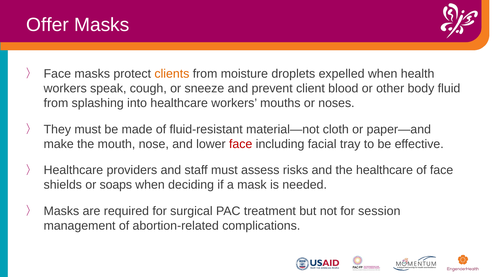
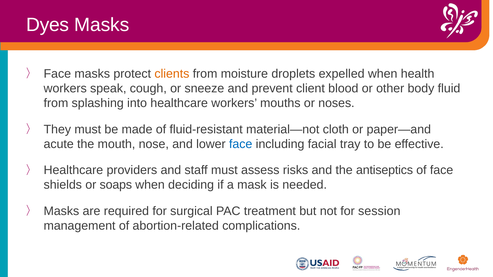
Offer: Offer -> Dyes
make: make -> acute
face at (241, 144) colour: red -> blue
the healthcare: healthcare -> antiseptics
